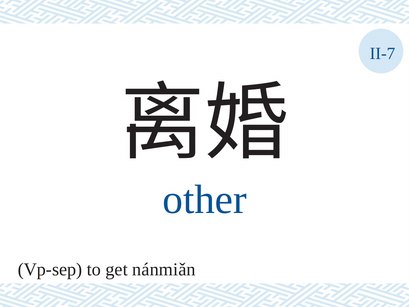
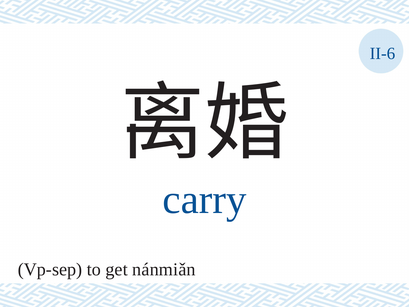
II-7: II-7 -> II-6
other: other -> carry
